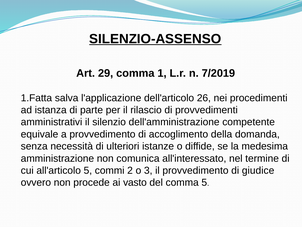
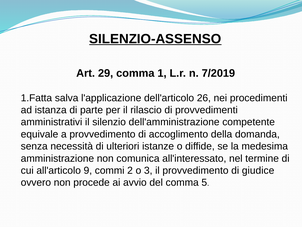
all'articolo 5: 5 -> 9
vasto: vasto -> avvio
